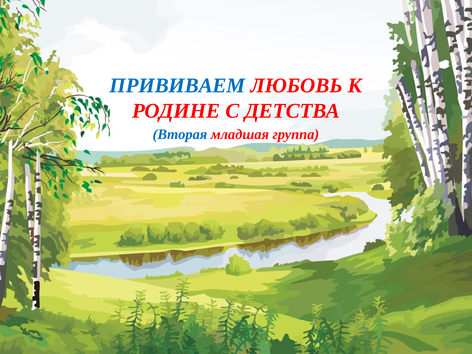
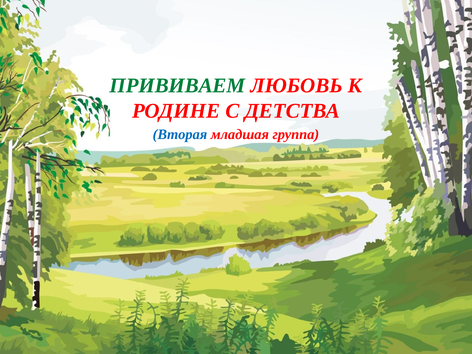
ПРИВИВАЕМ colour: blue -> green
